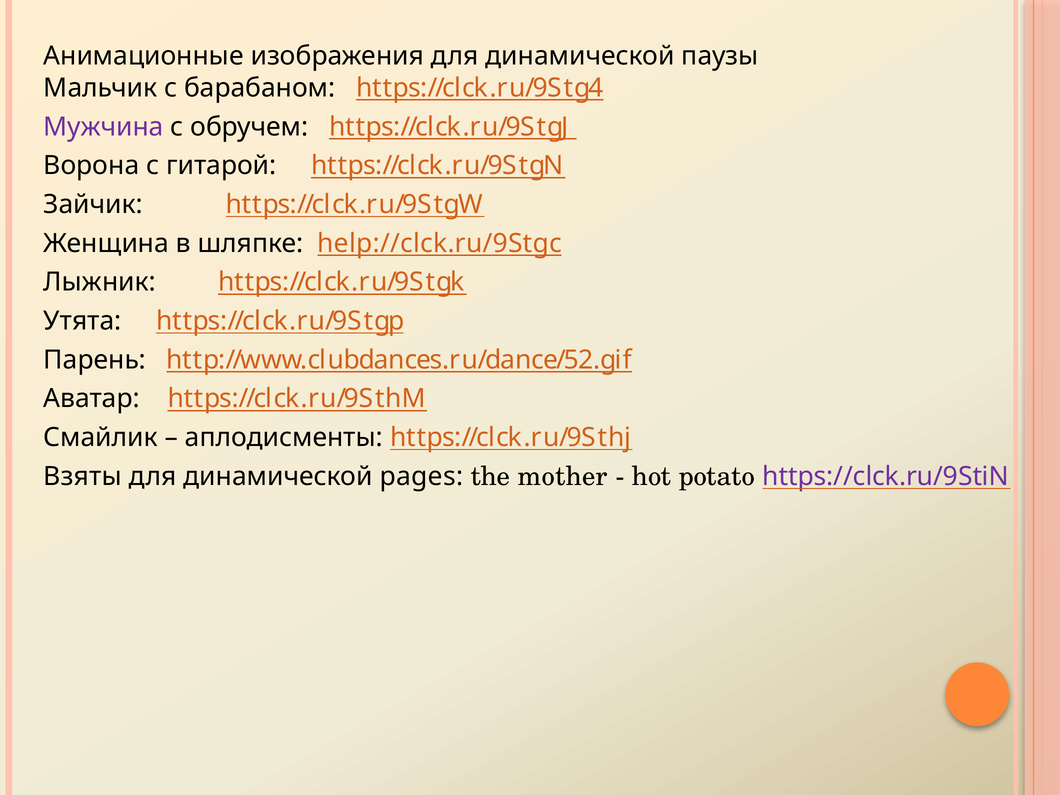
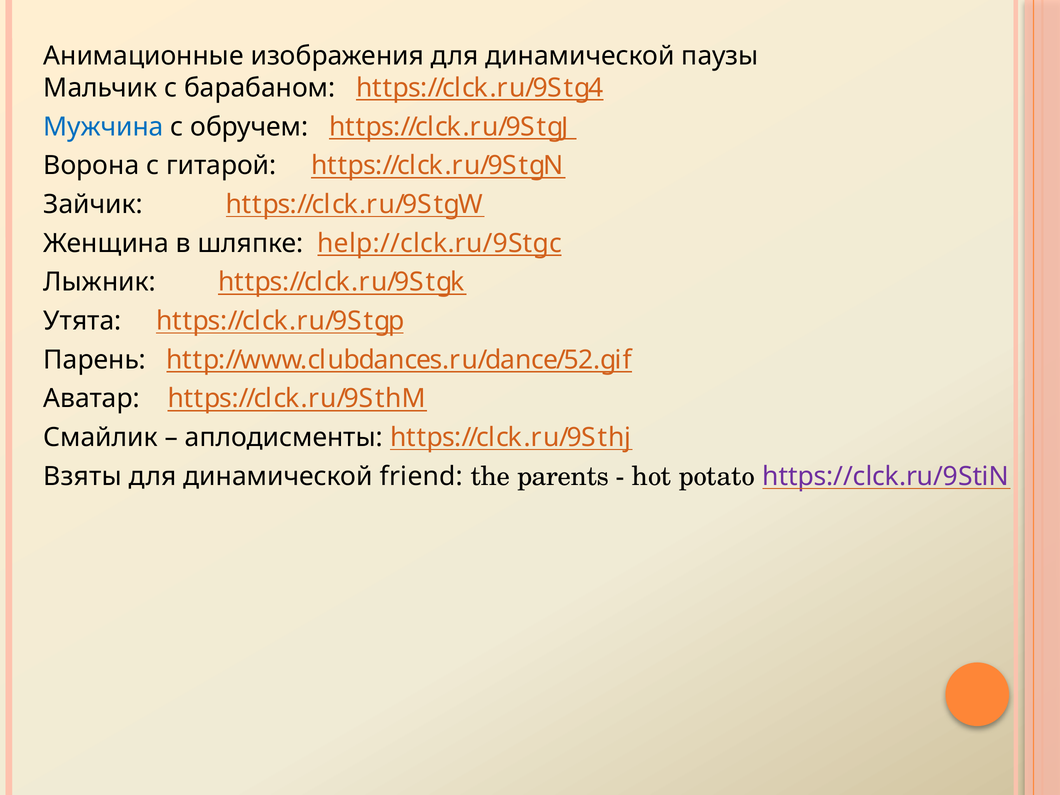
Мужчина colour: purple -> blue
pages: pages -> friend
mother: mother -> parents
